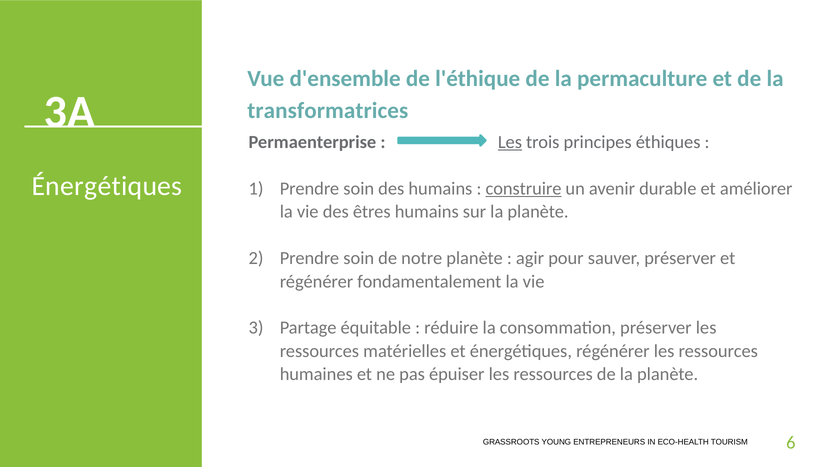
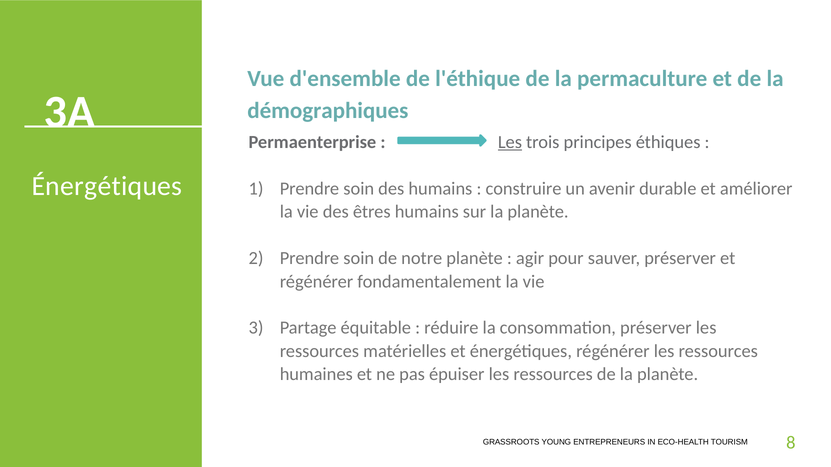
transformatrices: transformatrices -> démographiques
construire underline: present -> none
6: 6 -> 8
